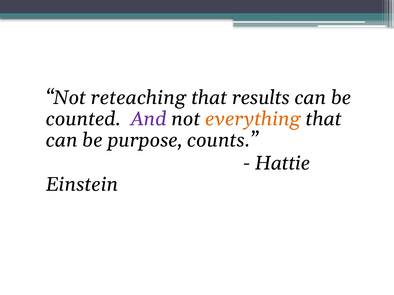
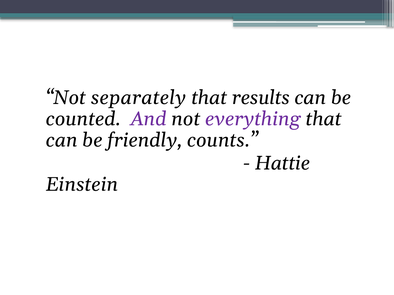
reteaching: reteaching -> separately
everything colour: orange -> purple
purpose: purpose -> friendly
